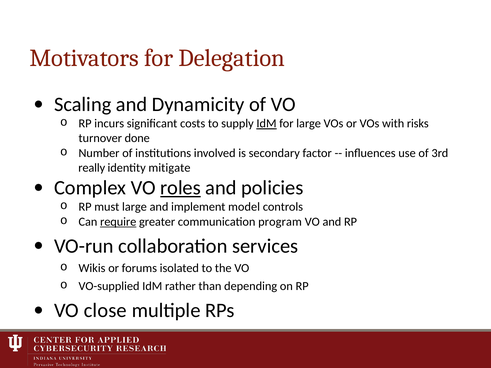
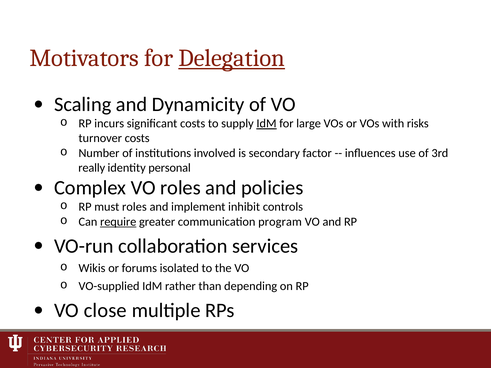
Delegation underline: none -> present
turnover done: done -> costs
mitigate: mitigate -> personal
roles at (180, 188) underline: present -> none
must large: large -> roles
model: model -> inhibit
